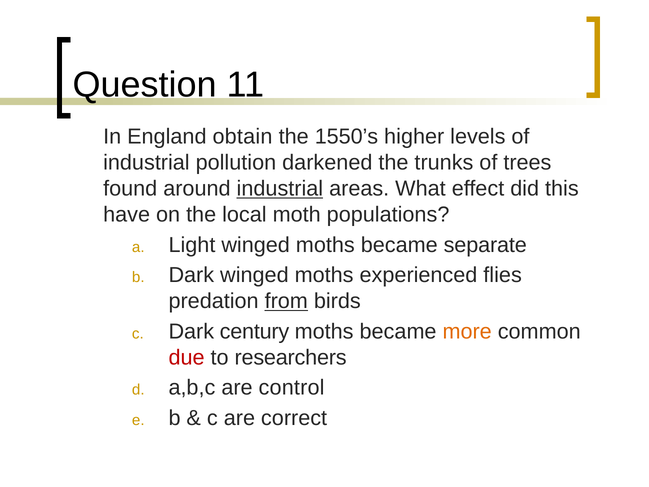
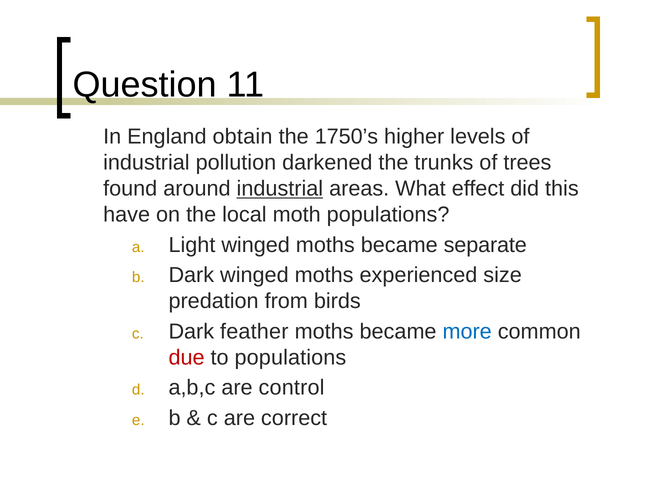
1550’s: 1550’s -> 1750’s
flies: flies -> size
from underline: present -> none
century: century -> feather
more colour: orange -> blue
to researchers: researchers -> populations
